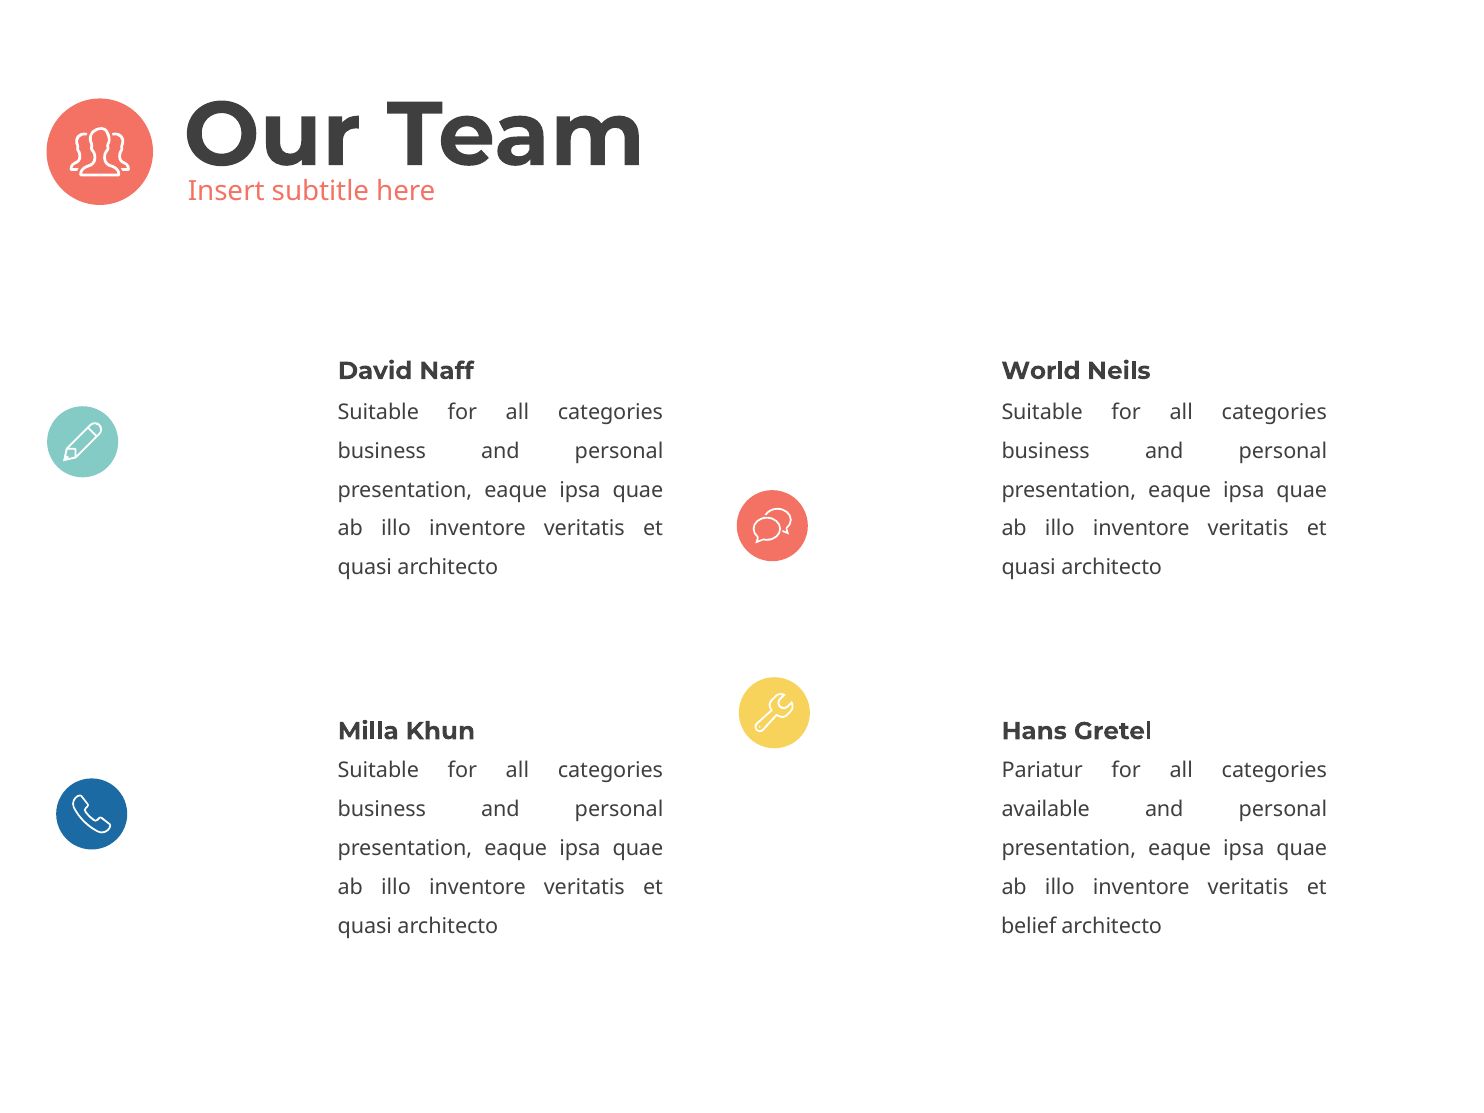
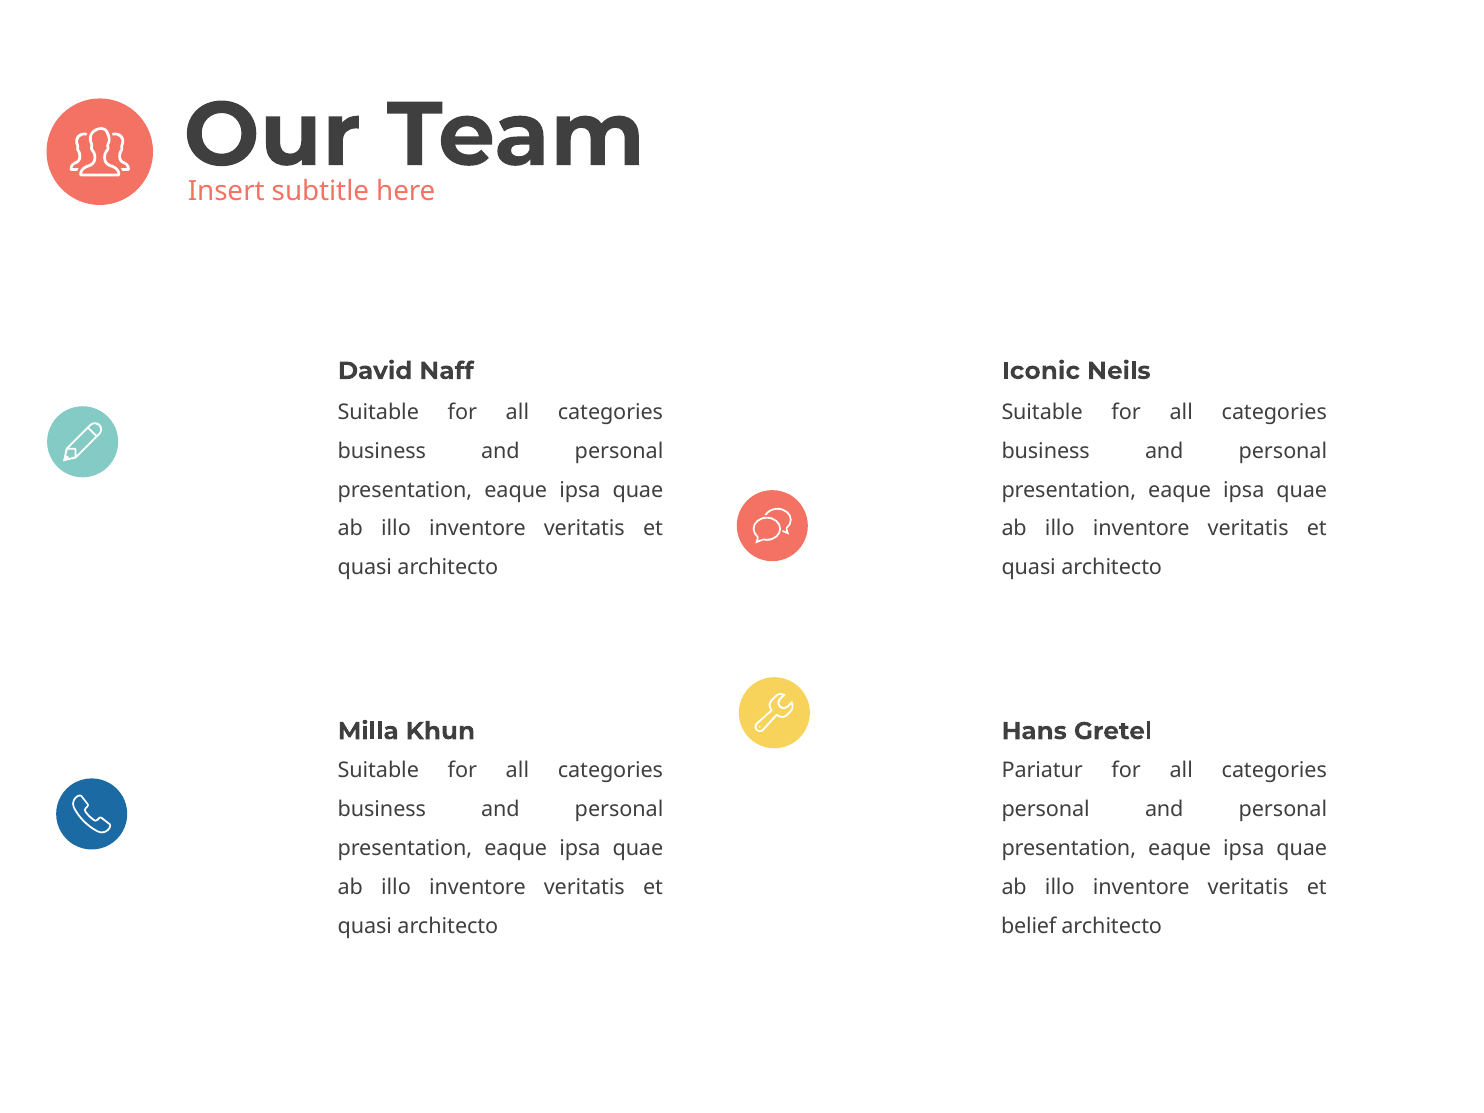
World: World -> Iconic
available at (1046, 810): available -> personal
